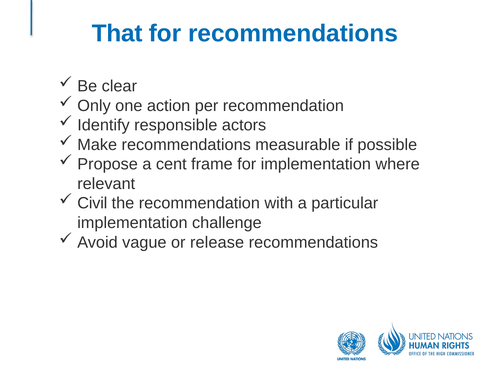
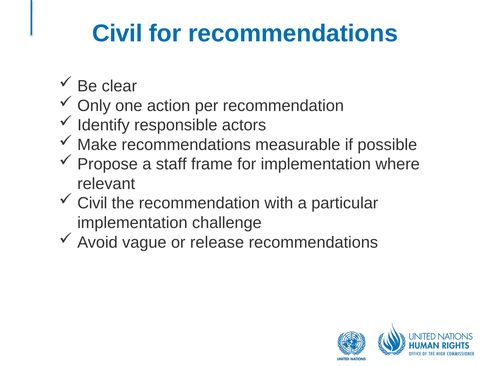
That at (117, 33): That -> Civil
cent: cent -> staff
